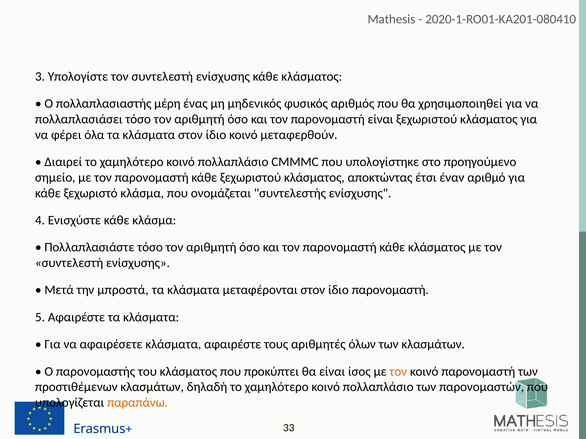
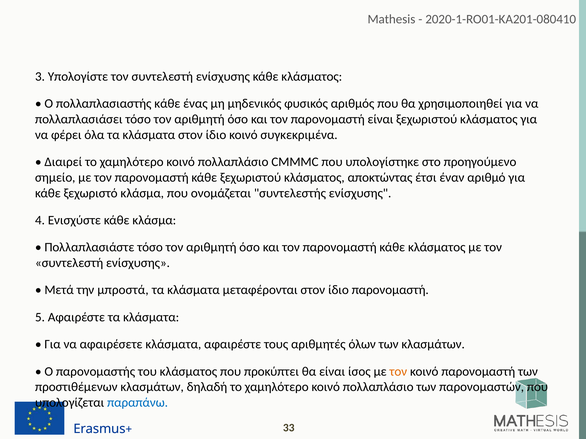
πολλαπλασιαστής μέρη: μέρη -> κάθε
μεταφερθούν: μεταφερθούν -> συγκεκριμένα
παραπάνω colour: orange -> blue
